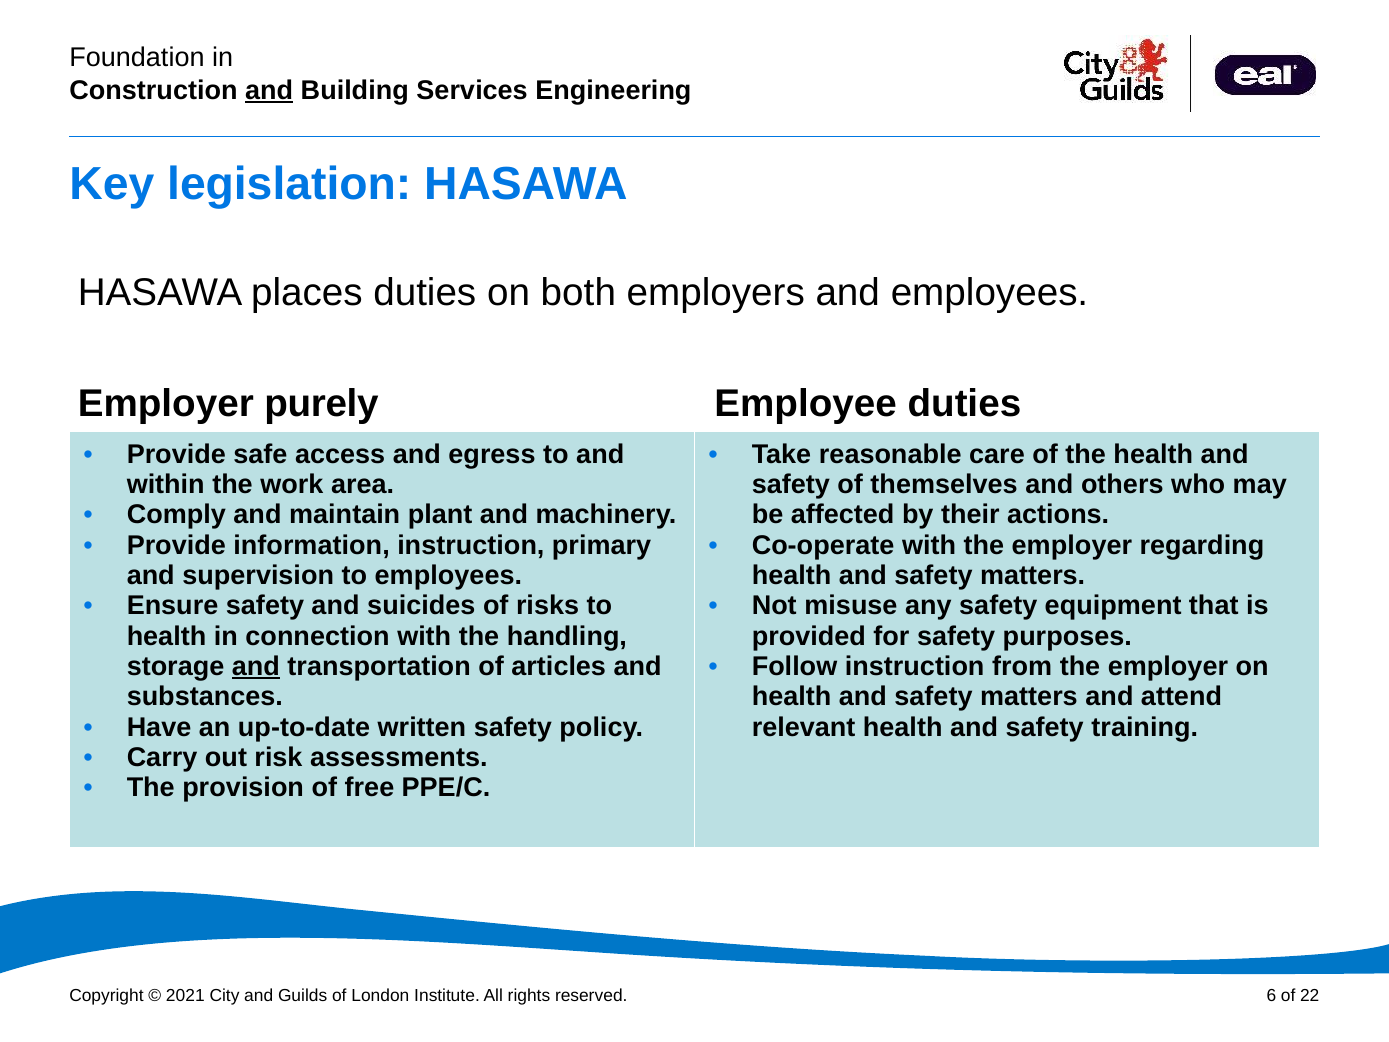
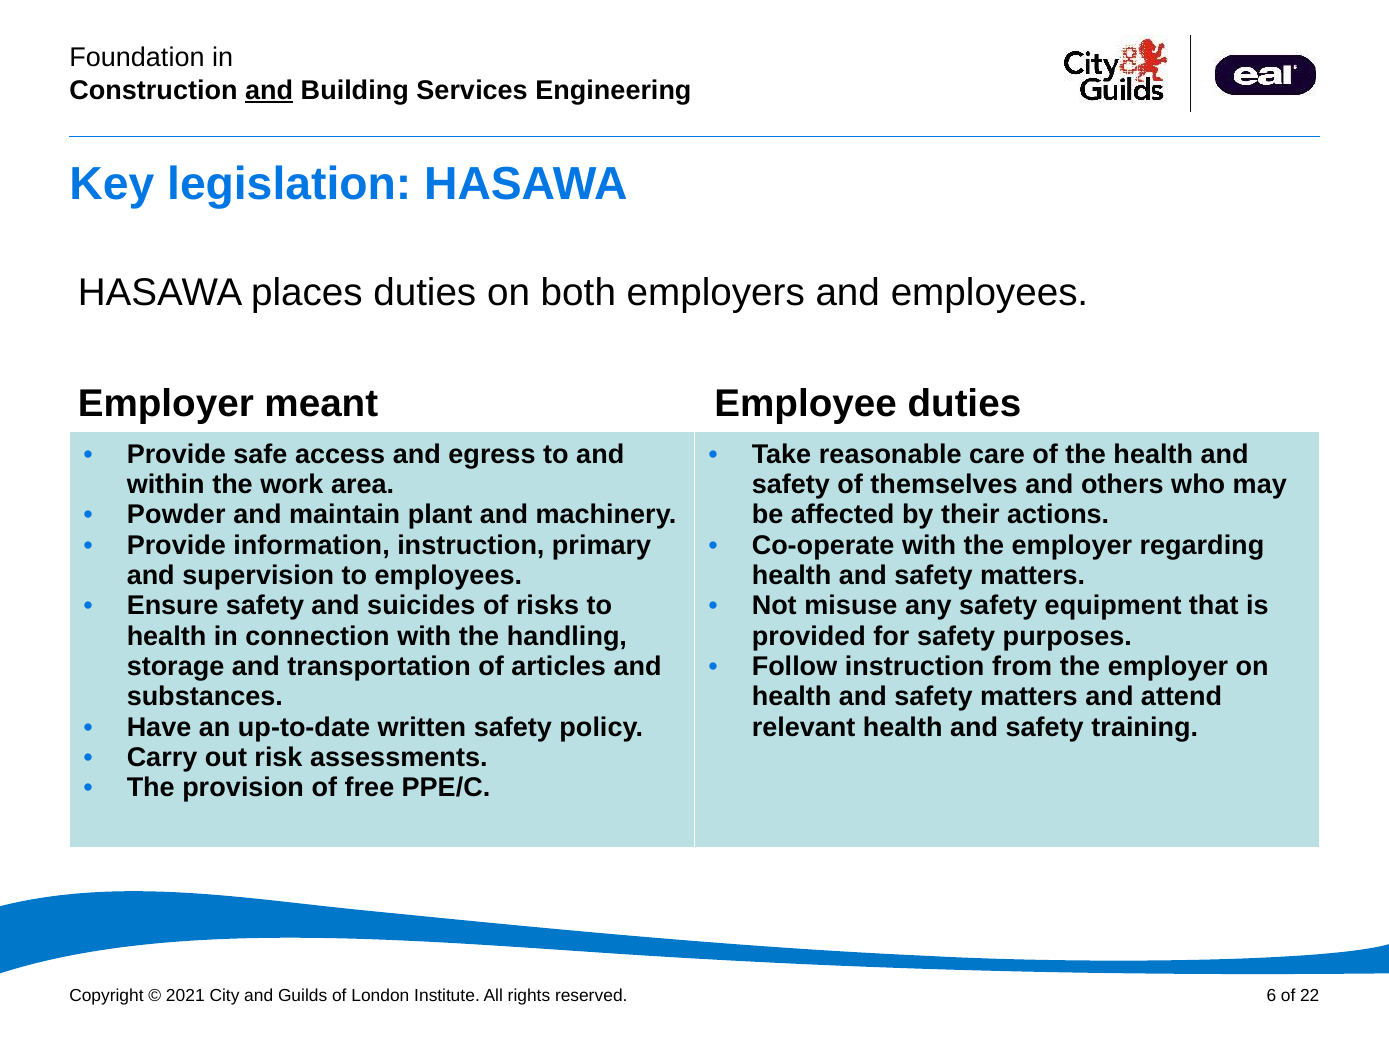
purely: purely -> meant
Comply: Comply -> Powder
and at (256, 666) underline: present -> none
